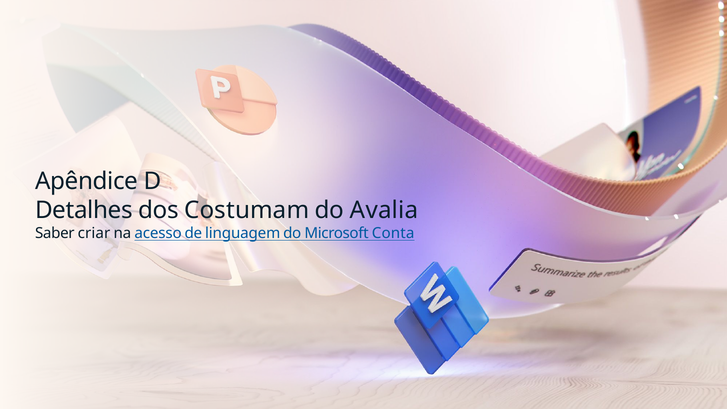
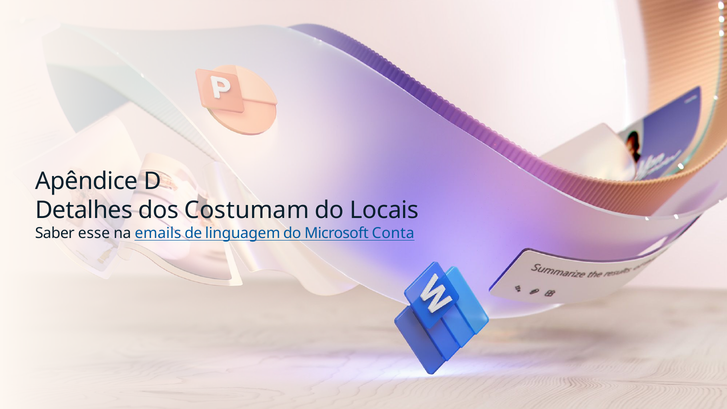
Avalia: Avalia -> Locais
criar: criar -> esse
acesso: acesso -> emails
